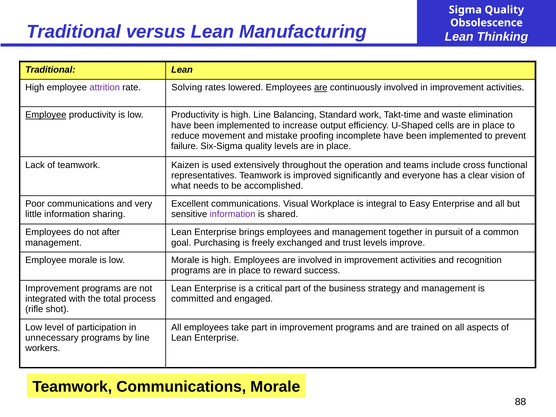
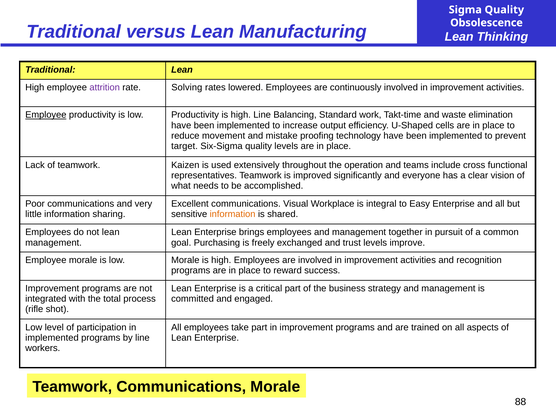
are at (321, 88) underline: present -> none
incomplete: incomplete -> technology
failure: failure -> target
information at (233, 214) colour: purple -> orange
not after: after -> lean
unnecessary at (52, 338): unnecessary -> implemented
